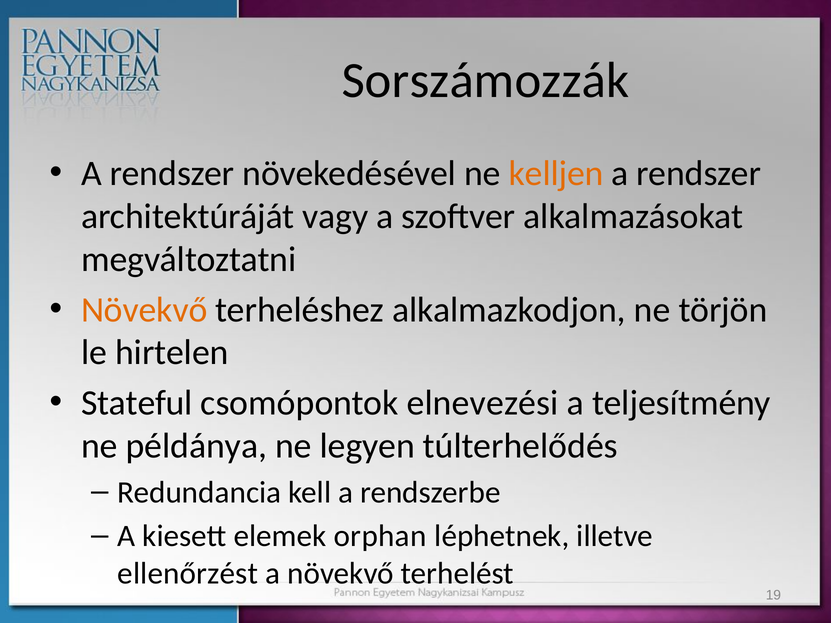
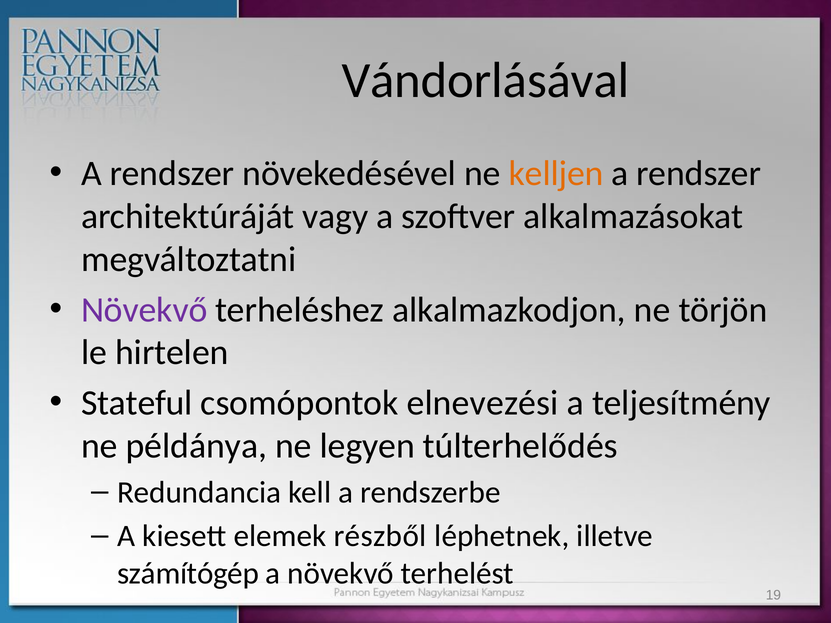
Sorszámozzák: Sorszámozzák -> Vándorlásával
Növekvő at (144, 310) colour: orange -> purple
orphan: orphan -> részből
ellenőrzést: ellenőrzést -> számítógép
